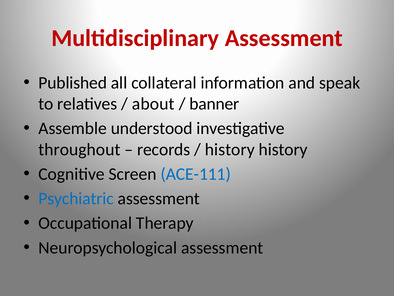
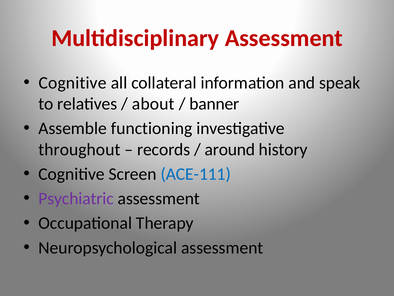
Published at (73, 83): Published -> Cognitive
understood: understood -> functioning
history at (230, 149): history -> around
Psychiatric colour: blue -> purple
